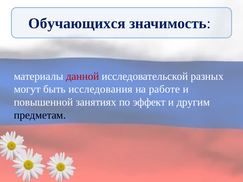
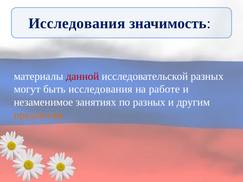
Обучающихся at (77, 24): Обучающихся -> Исследования
повышенной: повышенной -> незаменимое
по эффект: эффект -> разных
предметам colour: black -> orange
